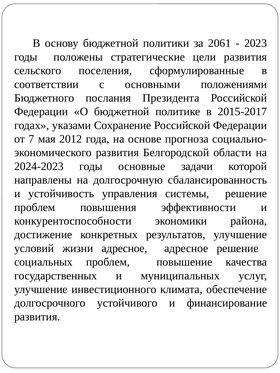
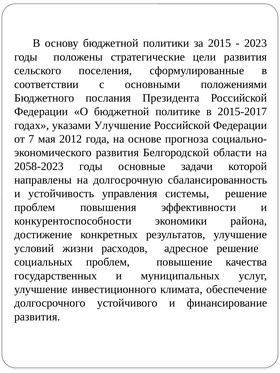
2061: 2061 -> 2015
указами Сохранение: Сохранение -> Улучшение
2024-2023: 2024-2023 -> 2058-2023
жизни адресное: адресное -> расходов
